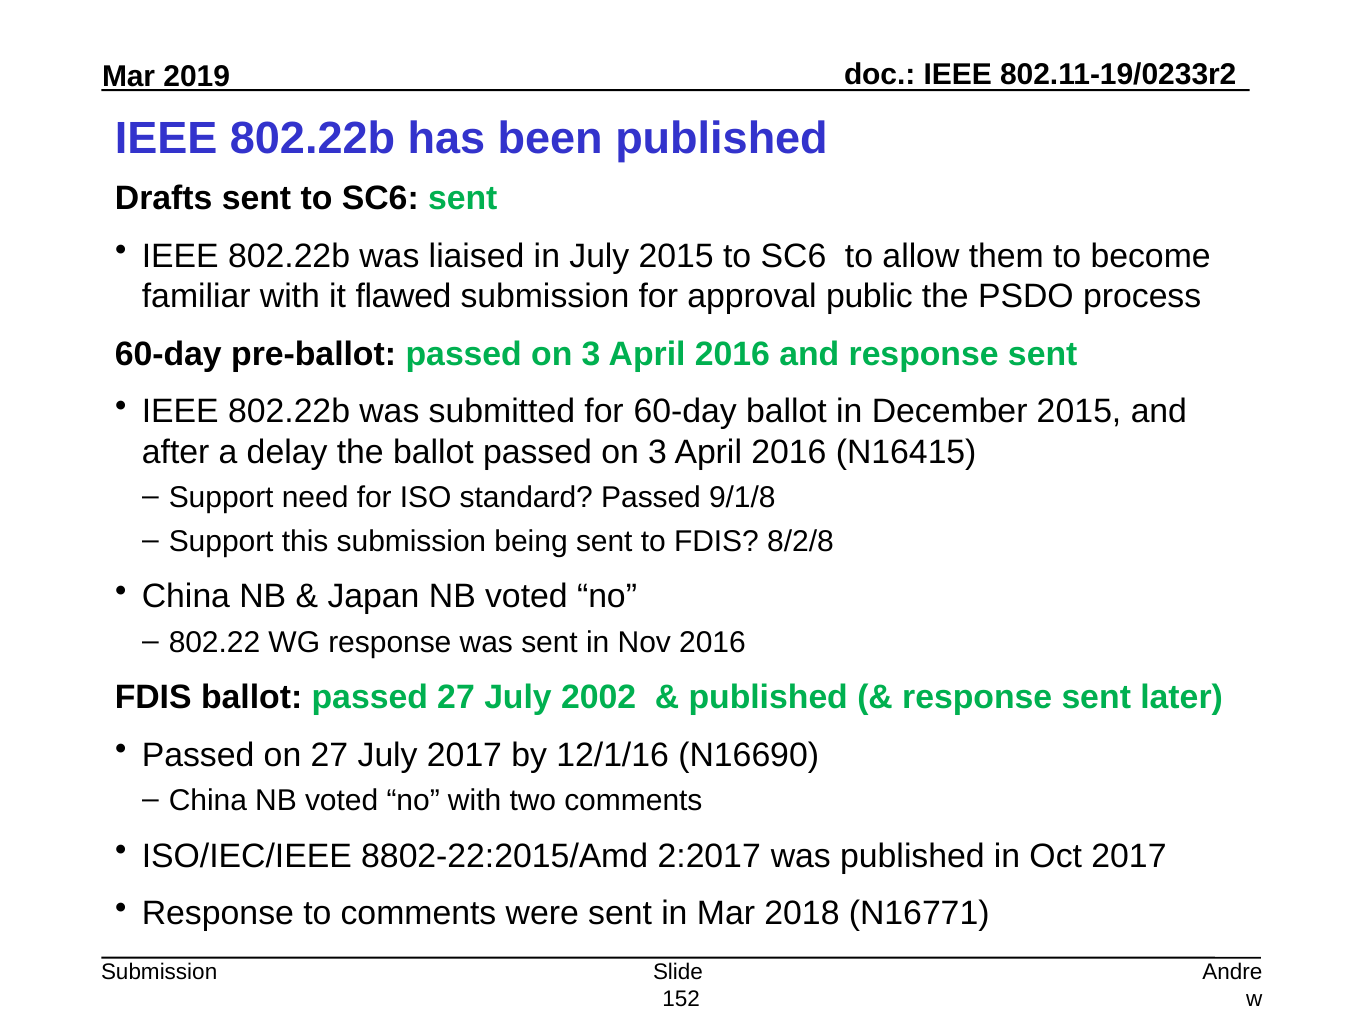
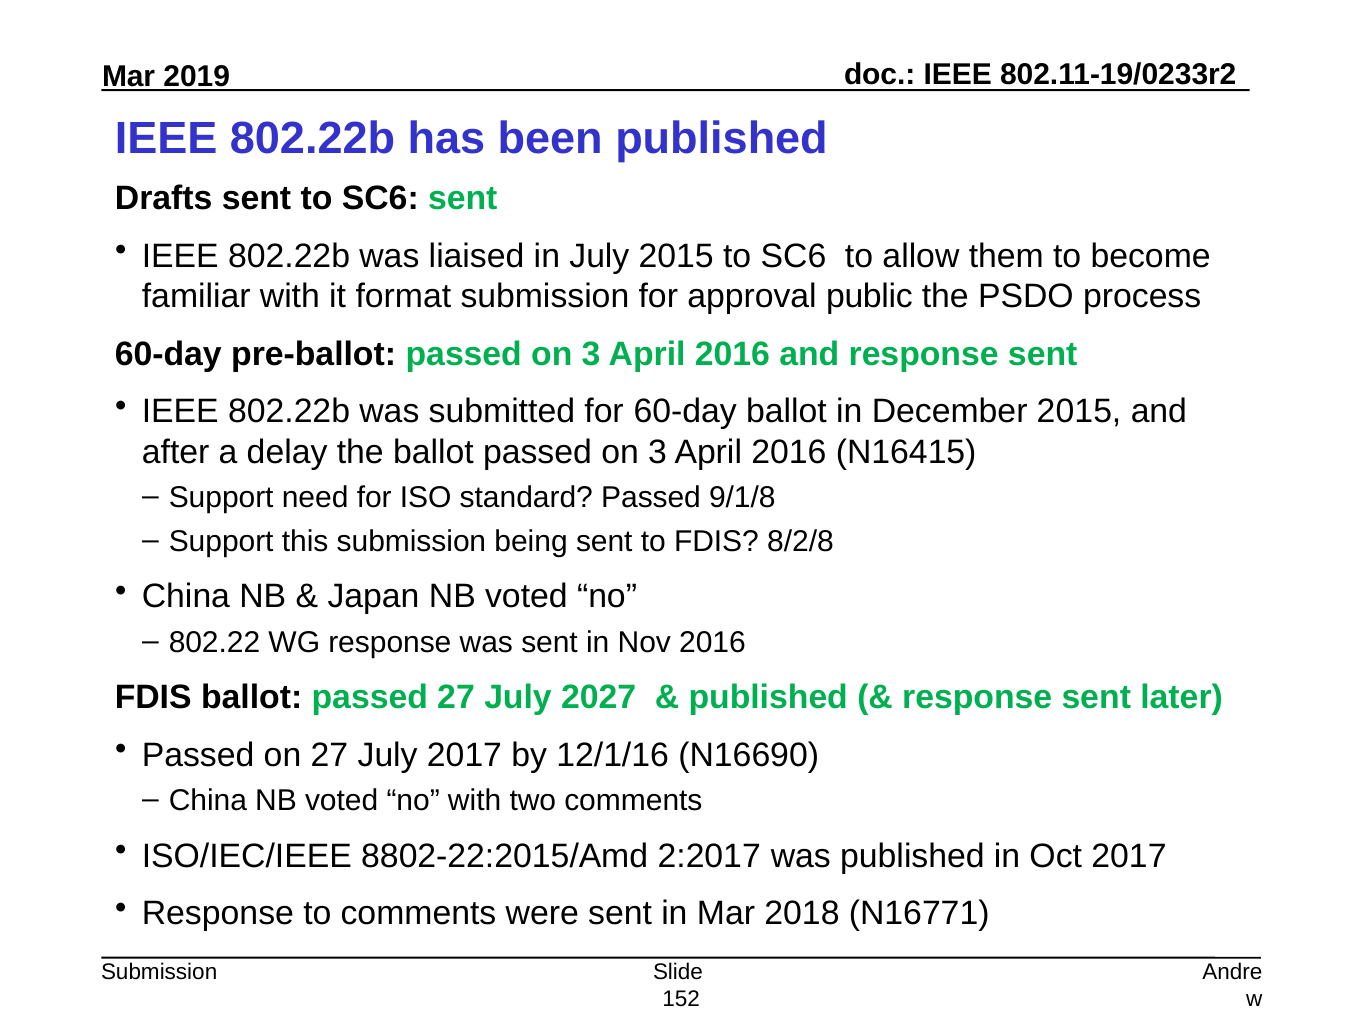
flawed: flawed -> format
2002: 2002 -> 2027
